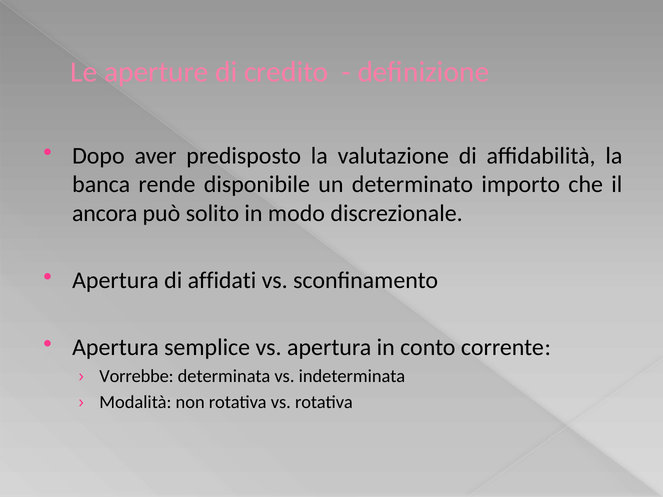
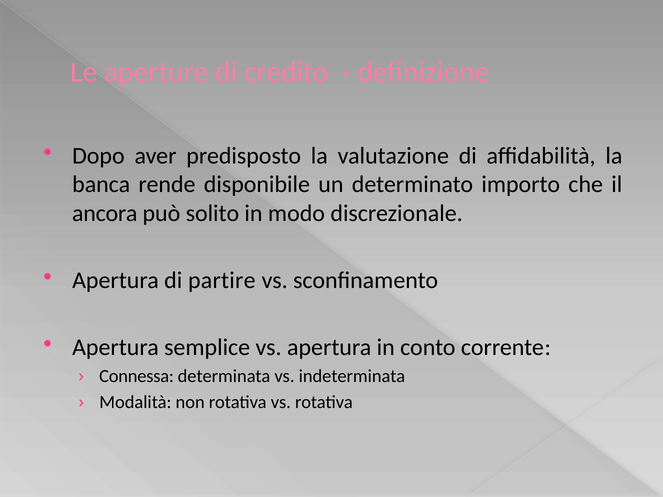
affidati: affidati -> partire
Vorrebbe: Vorrebbe -> Connessa
